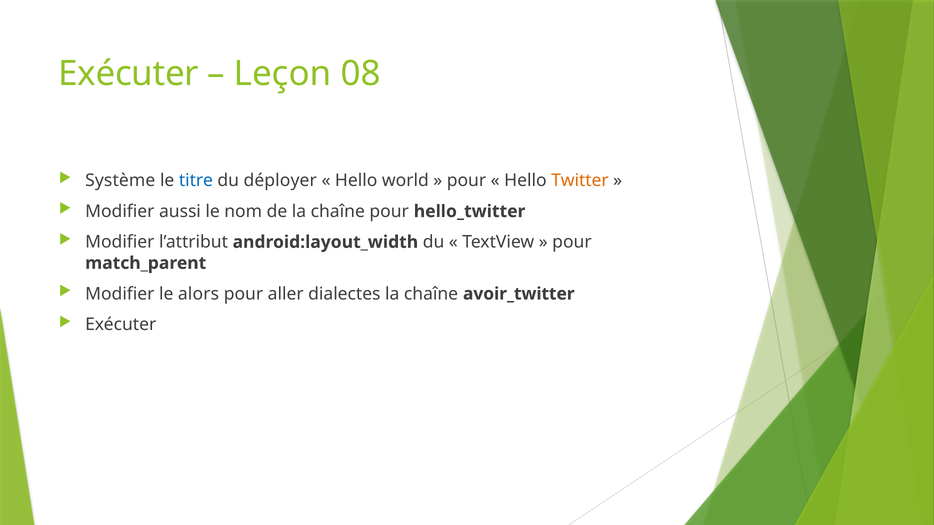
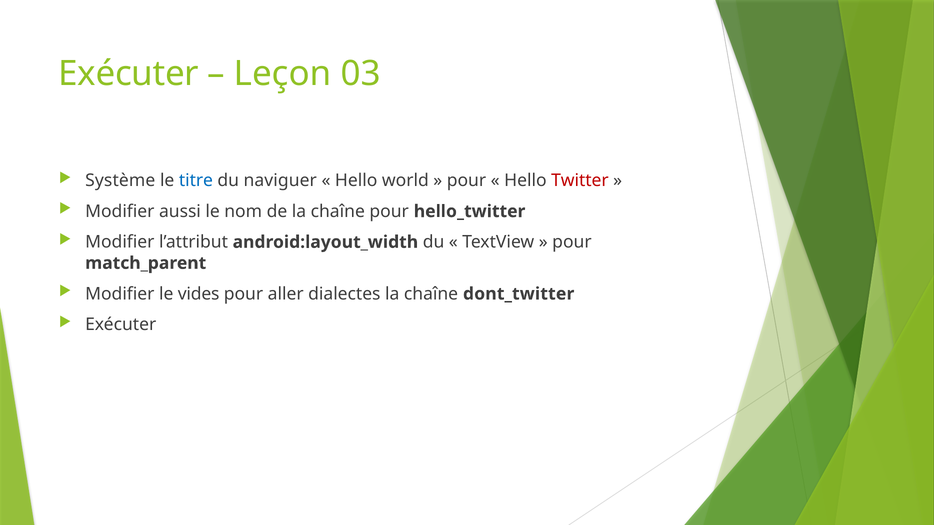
08: 08 -> 03
déployer: déployer -> naviguer
Twitter colour: orange -> red
alors: alors -> vides
avoir_twitter: avoir_twitter -> dont_twitter
